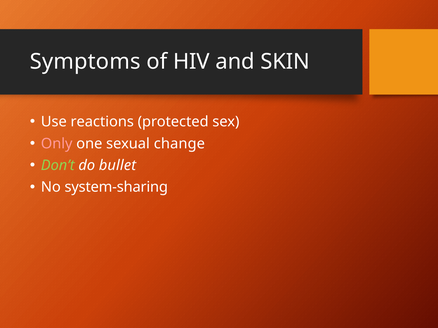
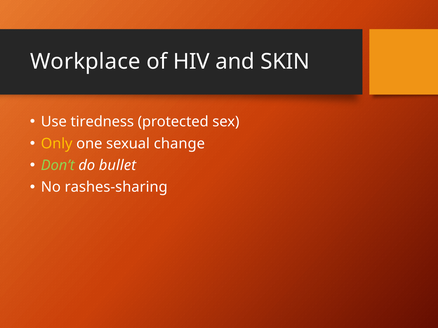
Symptoms: Symptoms -> Workplace
reactions: reactions -> tiredness
Only colour: pink -> yellow
system-sharing: system-sharing -> rashes-sharing
